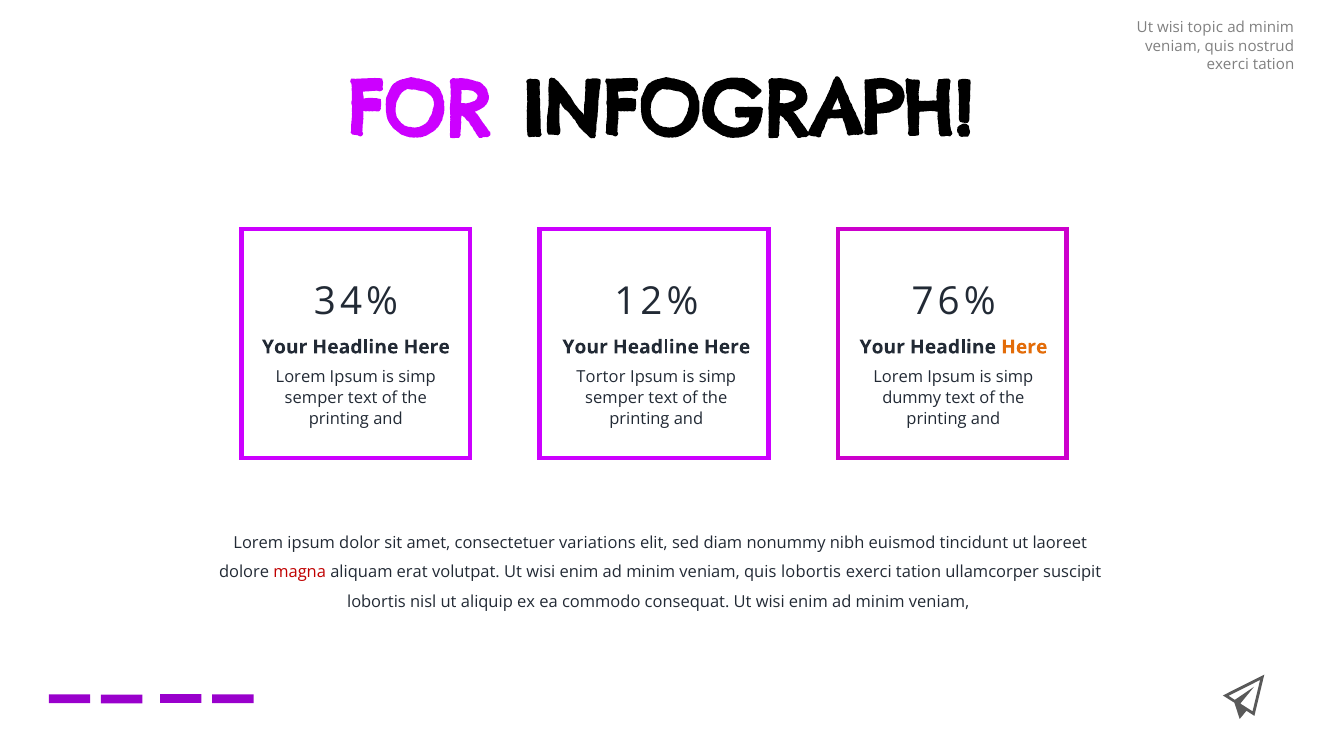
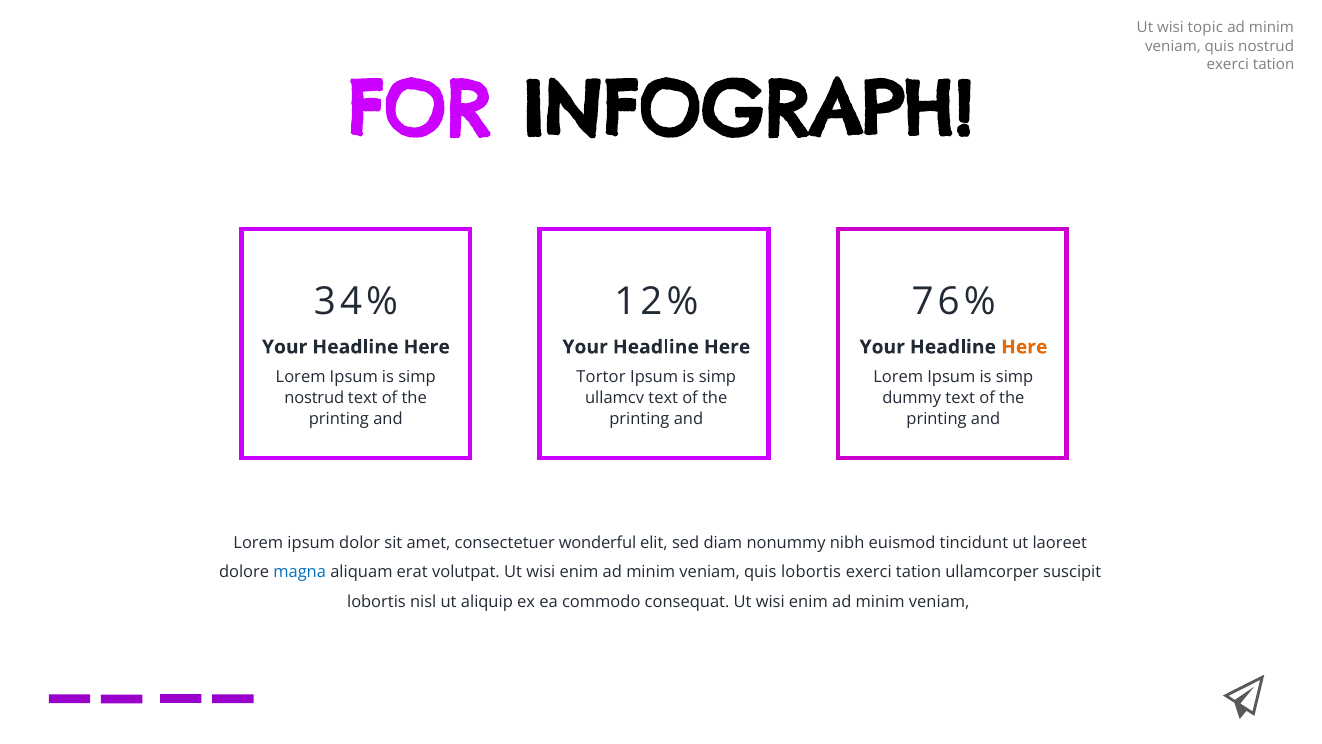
semper at (314, 398): semper -> nostrud
semper at (615, 398): semper -> ullamcv
variations: variations -> wonderful
magna colour: red -> blue
